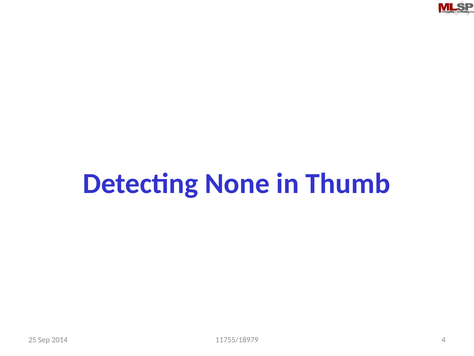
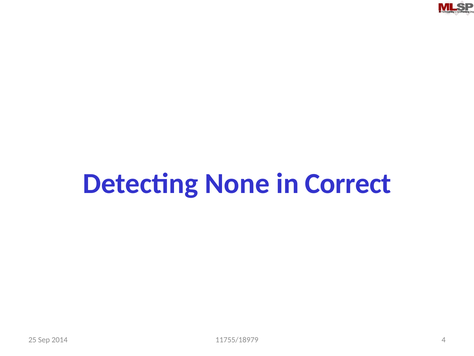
Thumb: Thumb -> Correct
